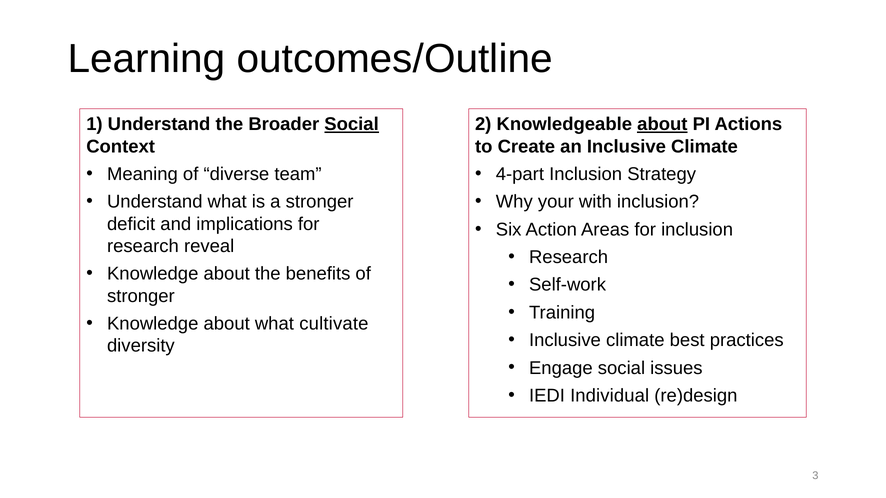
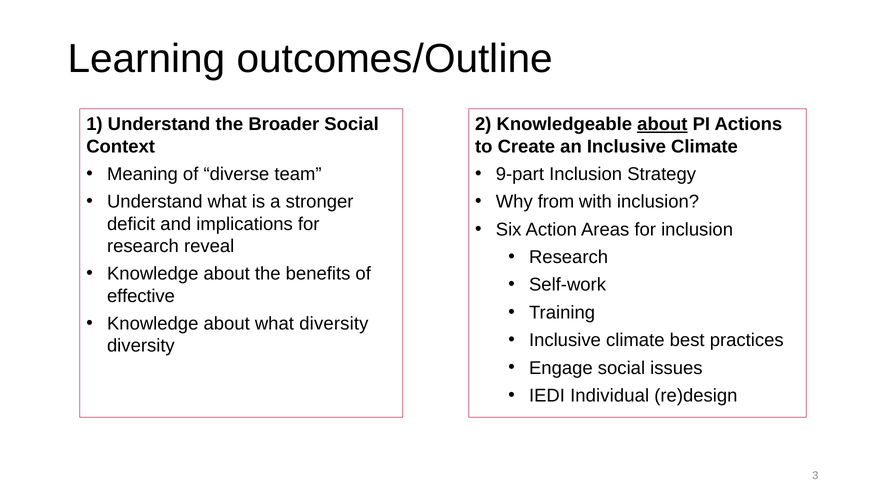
Social at (352, 124) underline: present -> none
4-part: 4-part -> 9-part
your: your -> from
stronger at (141, 296): stronger -> effective
what cultivate: cultivate -> diversity
